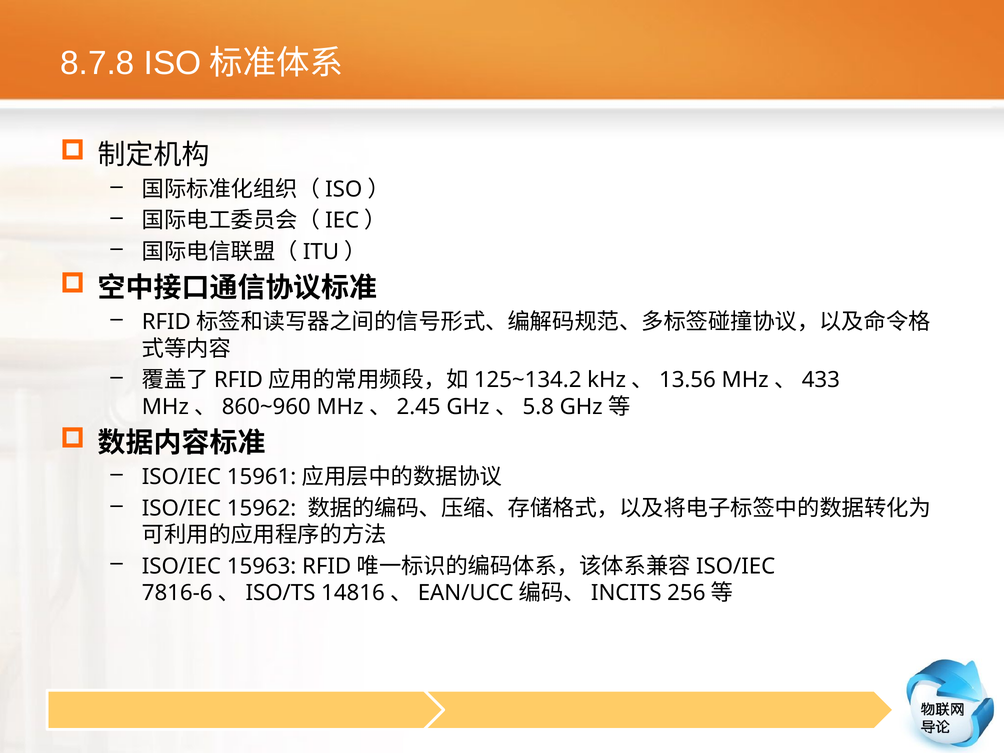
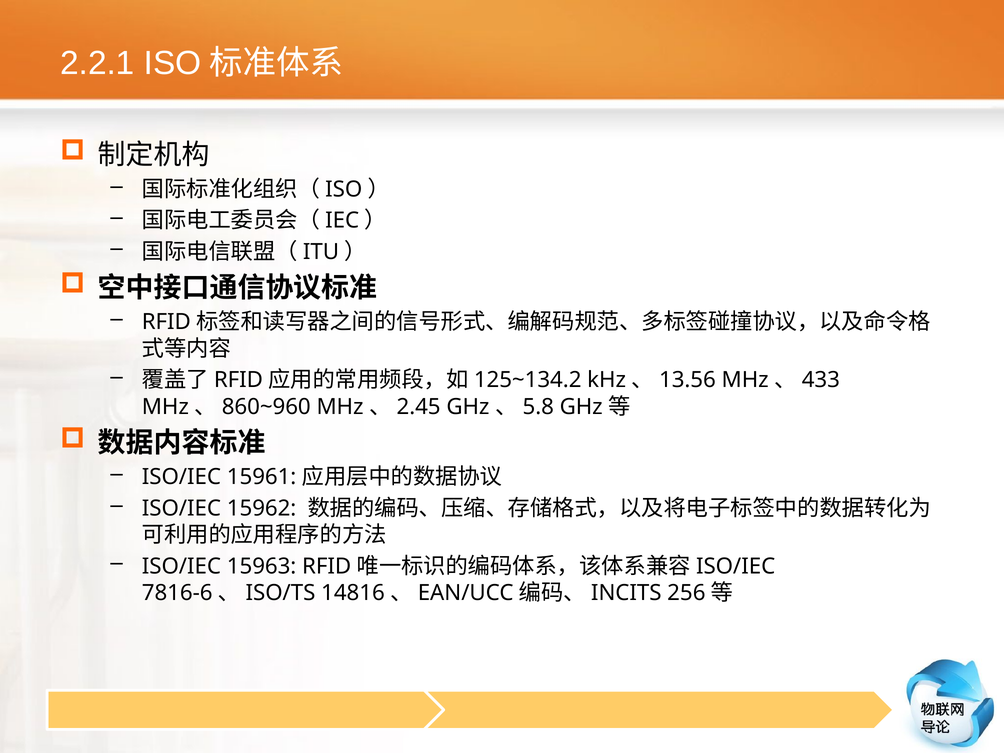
8.7.8: 8.7.8 -> 2.2.1
